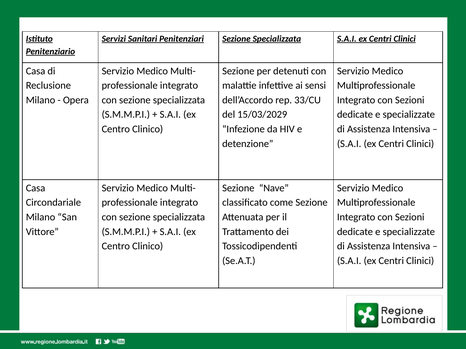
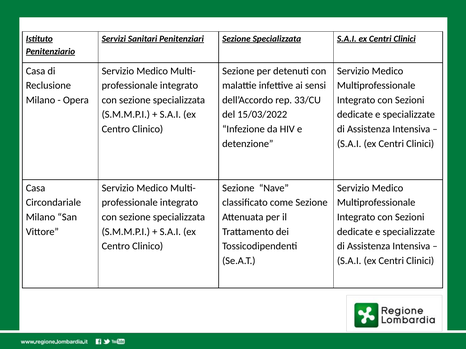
15/03/2029: 15/03/2029 -> 15/03/2022
